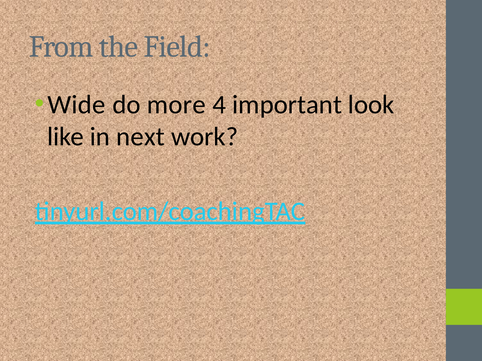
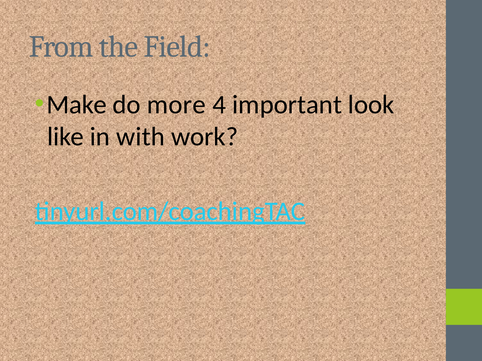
Wide: Wide -> Make
next: next -> with
